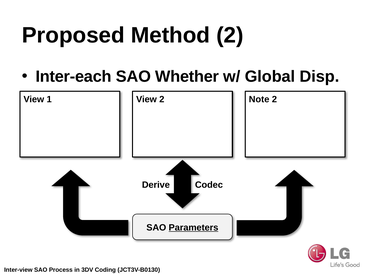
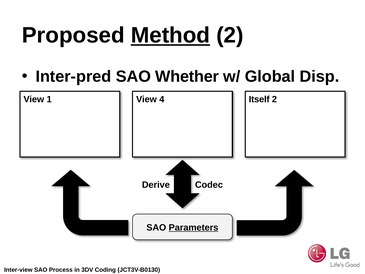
Method underline: none -> present
Inter-each: Inter-each -> Inter-pred
View 2: 2 -> 4
Note: Note -> Itself
